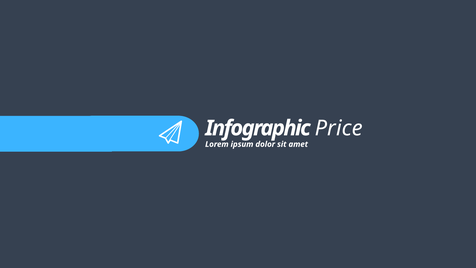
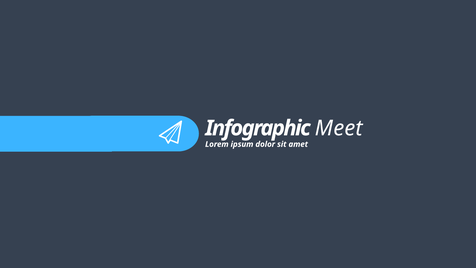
Price: Price -> Meet
